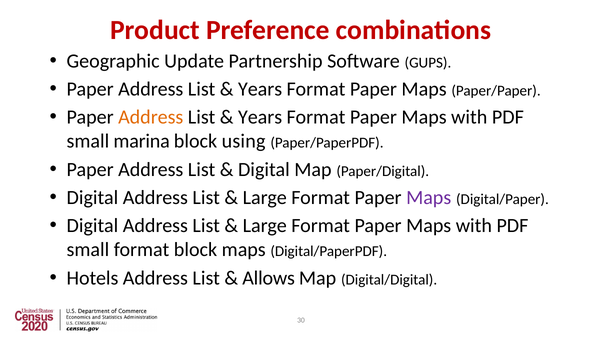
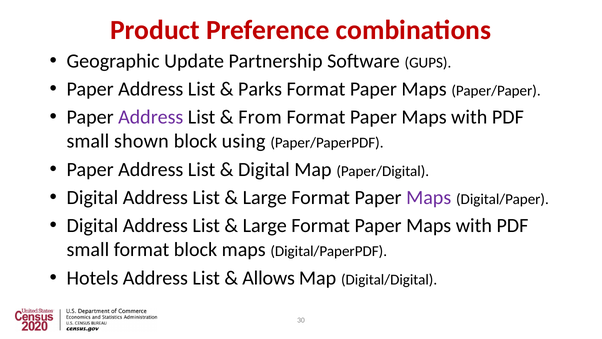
Years at (260, 89): Years -> Parks
Address at (151, 117) colour: orange -> purple
Years at (260, 117): Years -> From
marina: marina -> shown
